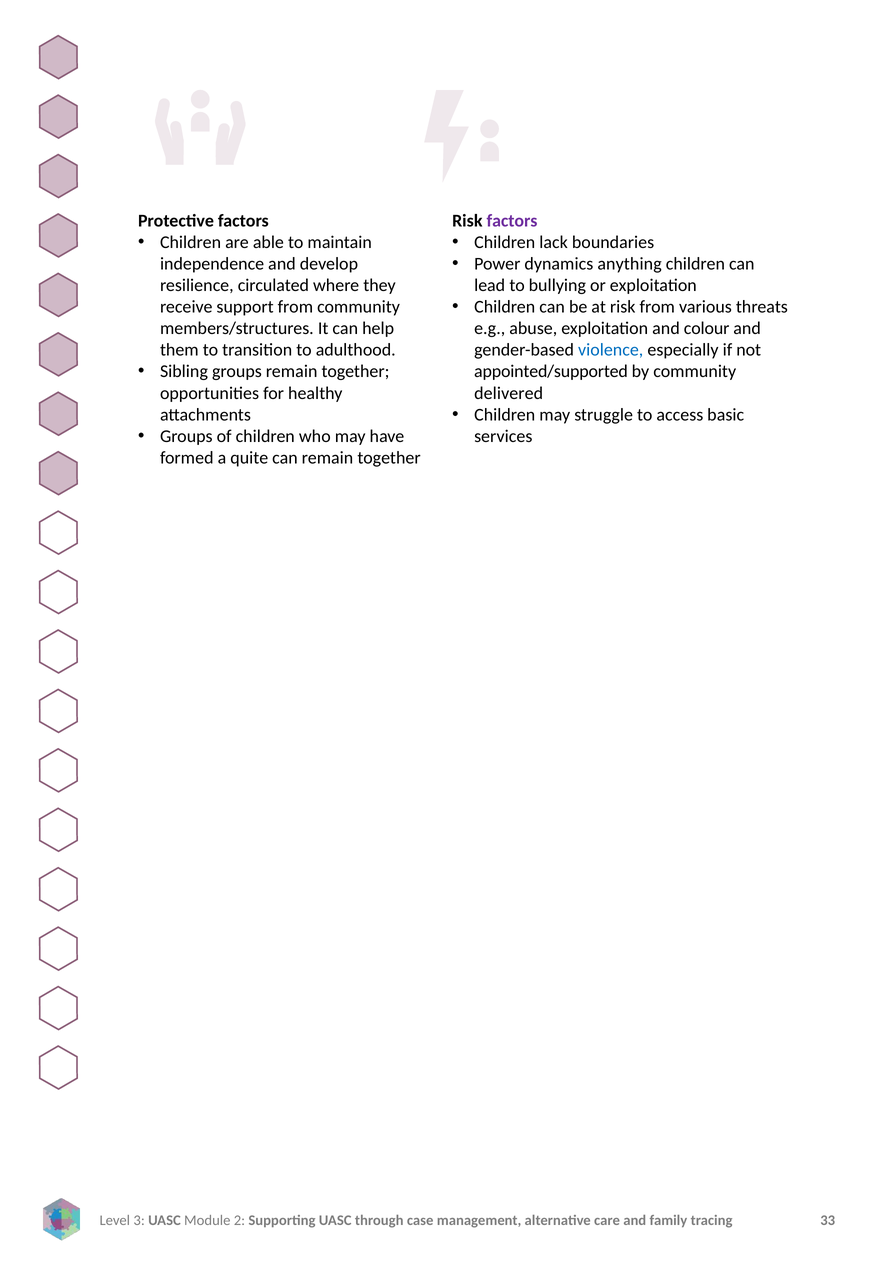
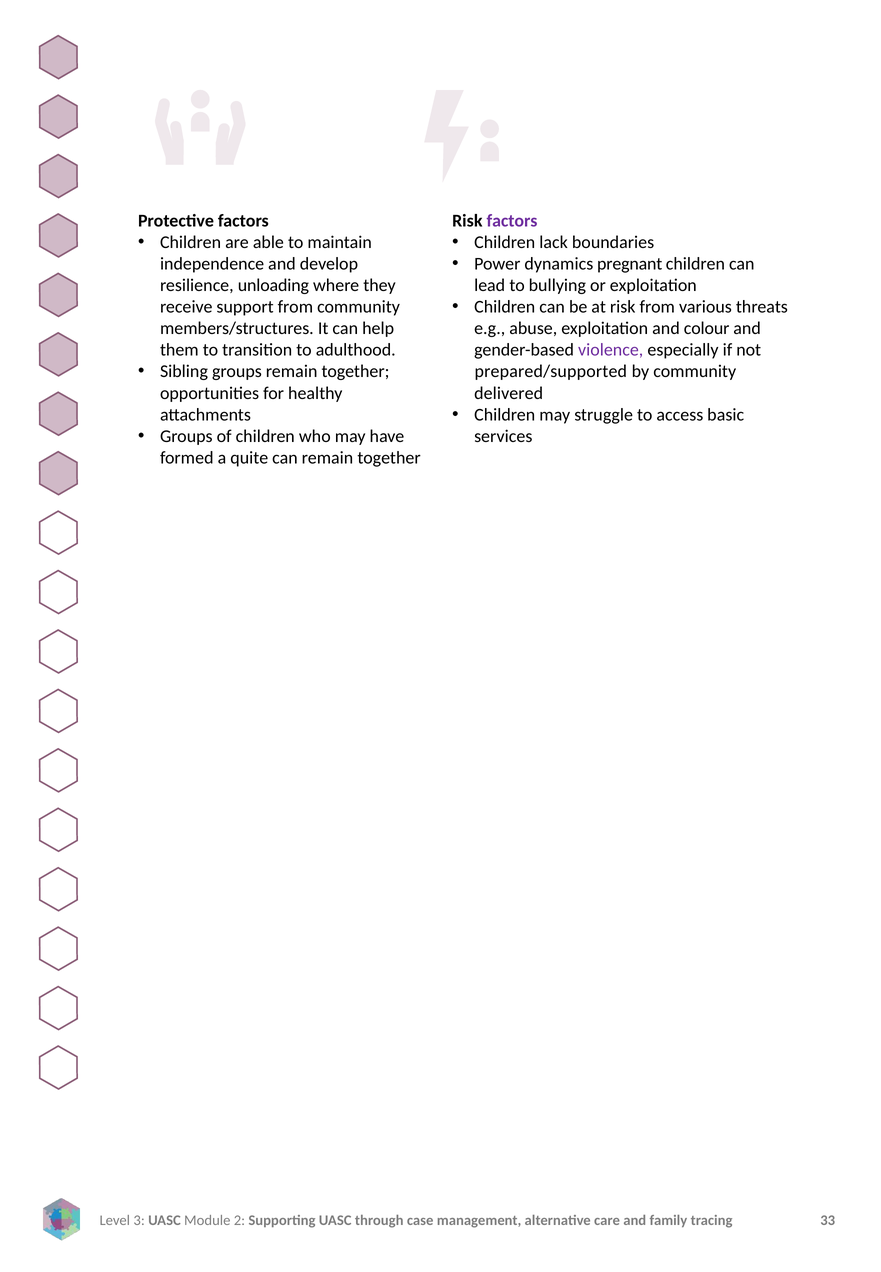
anything: anything -> pregnant
circulated: circulated -> unloading
violence colour: blue -> purple
appointed/supported: appointed/supported -> prepared/supported
